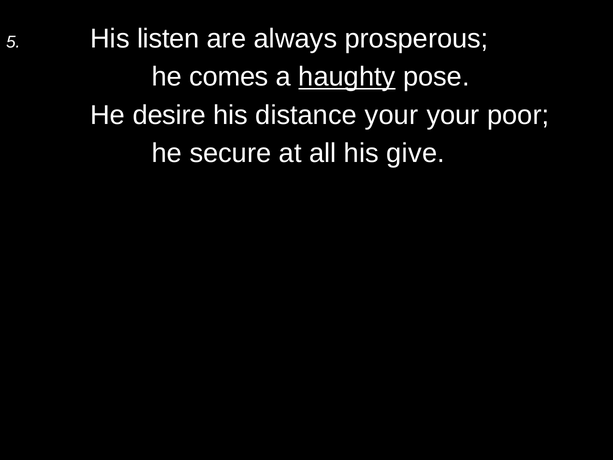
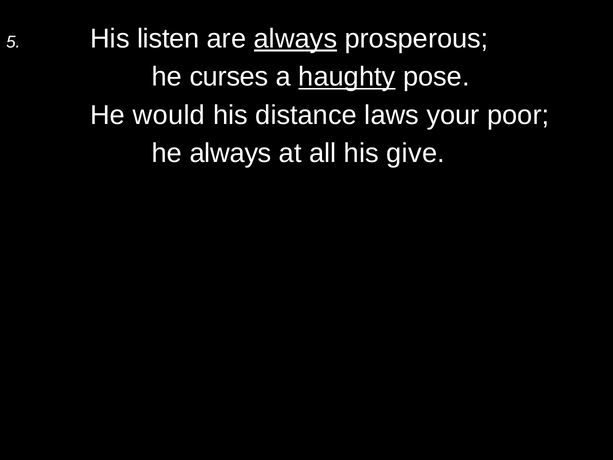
always at (295, 39) underline: none -> present
comes: comes -> curses
desire: desire -> would
distance your: your -> laws
he secure: secure -> always
